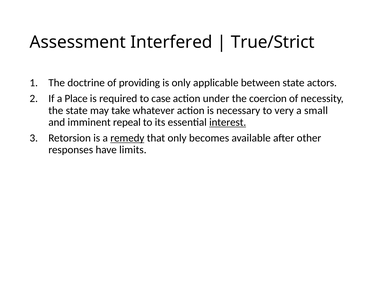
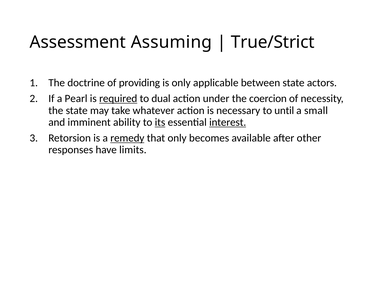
Interfered: Interfered -> Assuming
Place: Place -> Pearl
required underline: none -> present
case: case -> dual
very: very -> until
repeal: repeal -> ability
its underline: none -> present
